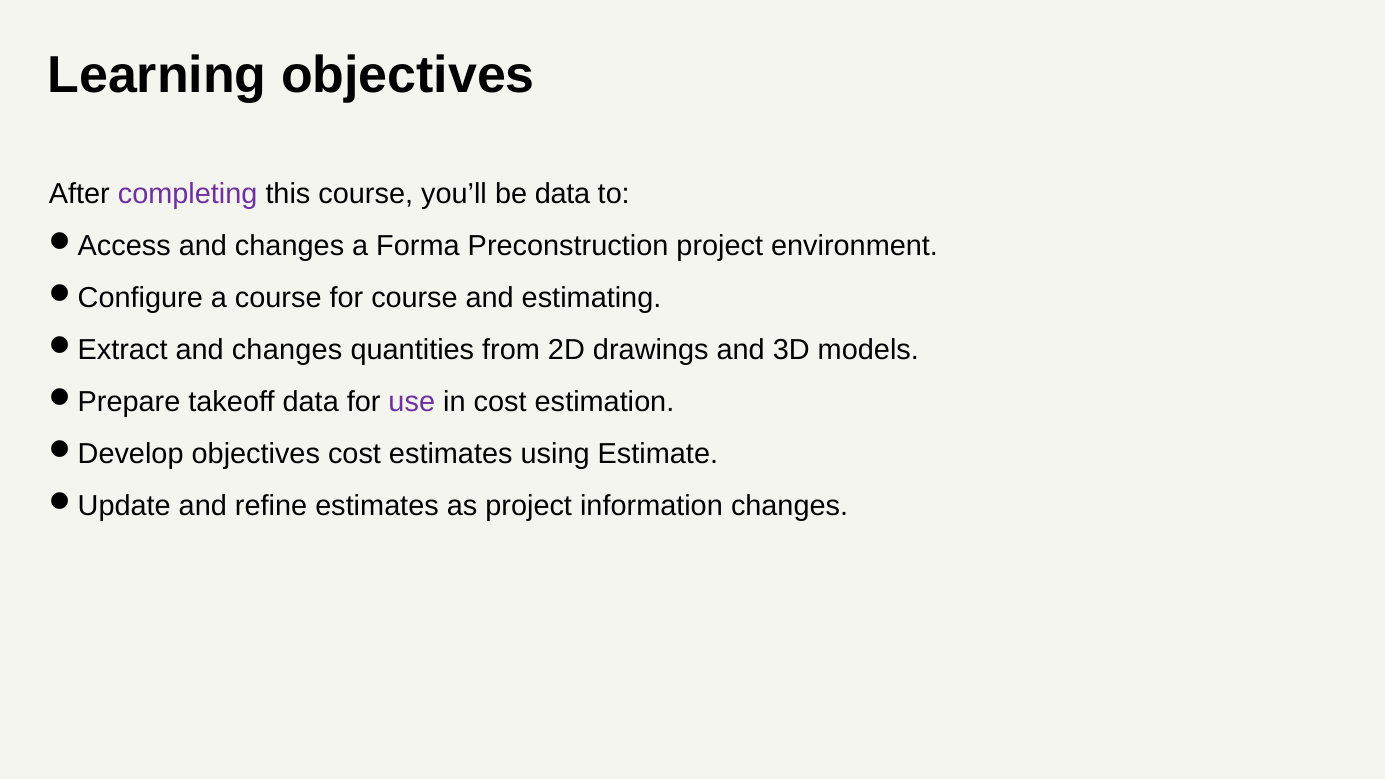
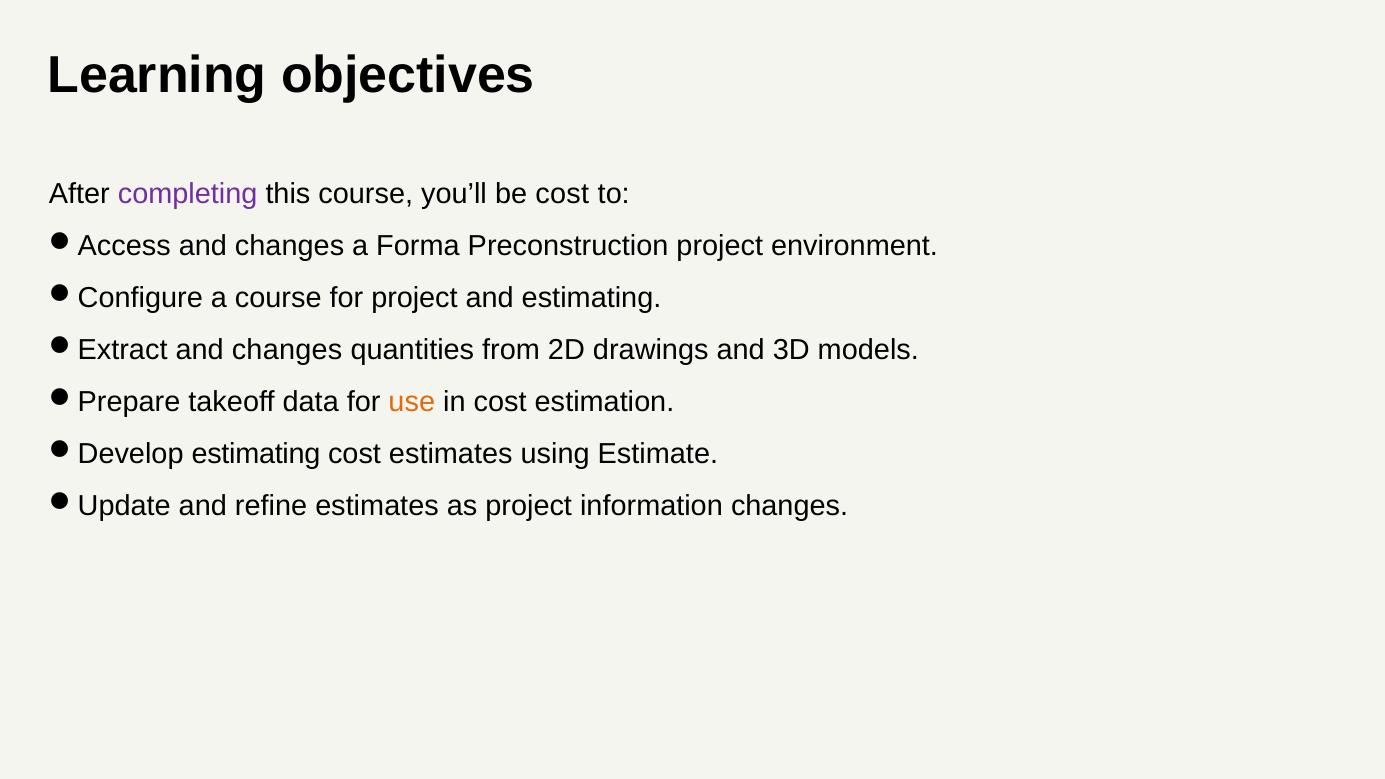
be data: data -> cost
for course: course -> project
use colour: purple -> orange
objectives at (256, 454): objectives -> estimating
